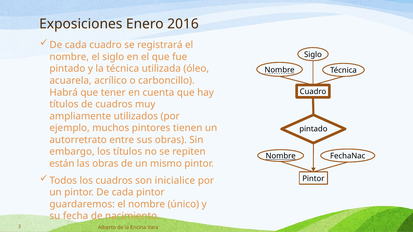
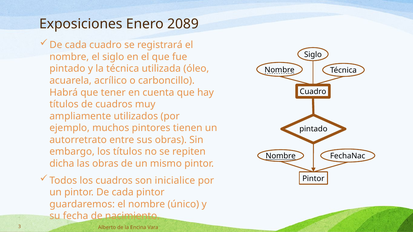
2016: 2016 -> 2089
están: están -> dicha
